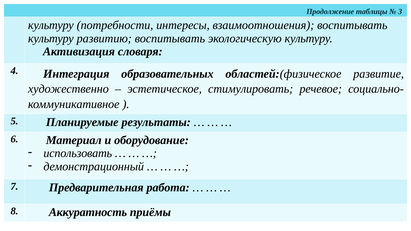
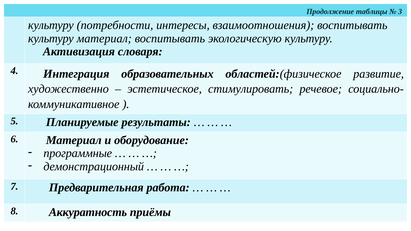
культуру развитию: развитию -> материал
использовать: использовать -> программные
